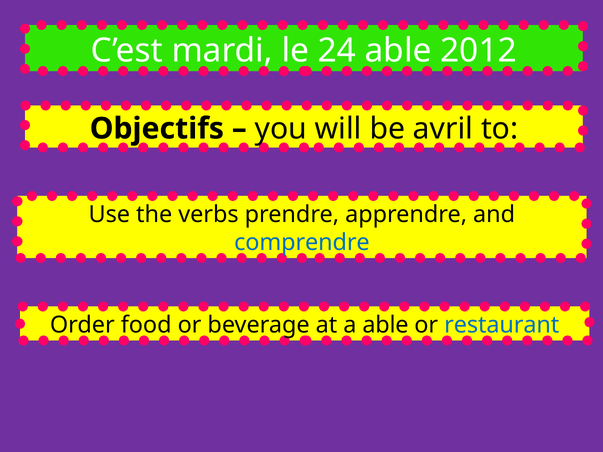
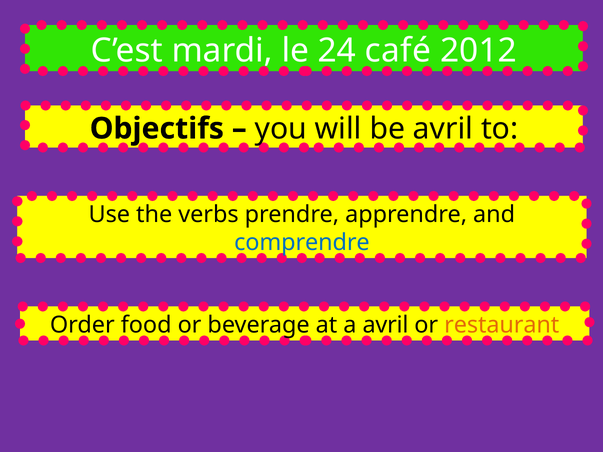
24 able: able -> café
a able: able -> avril
restaurant colour: blue -> orange
